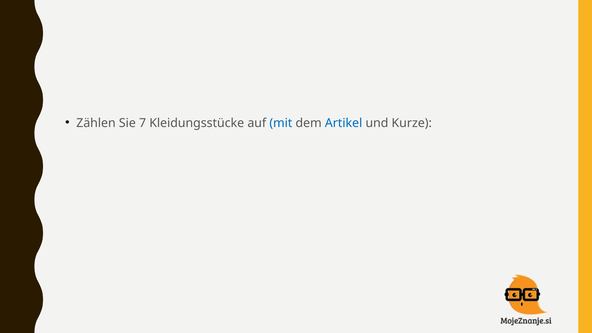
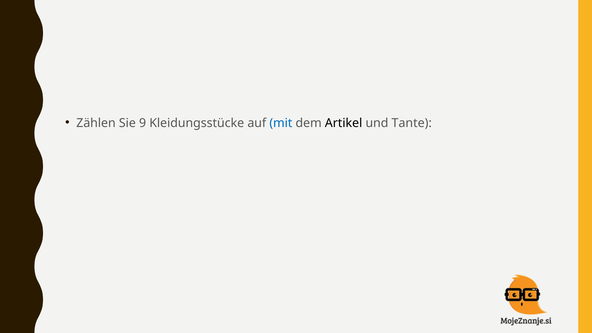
7: 7 -> 9
Artikel colour: blue -> black
Kurze: Kurze -> Tante
